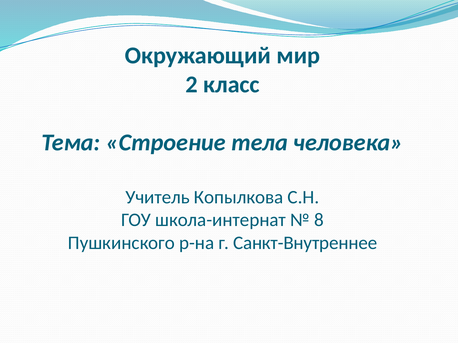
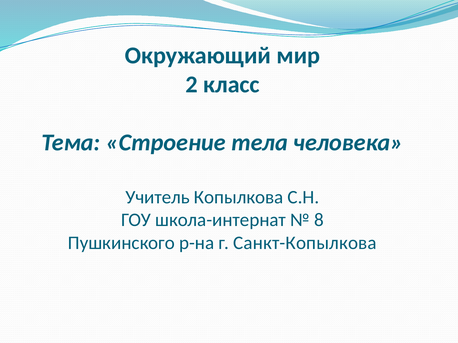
Санкт-Внутреннее: Санкт-Внутреннее -> Санкт-Копылкова
